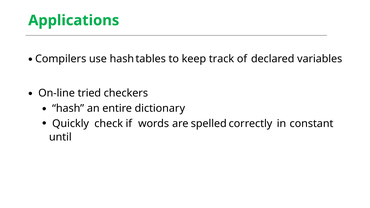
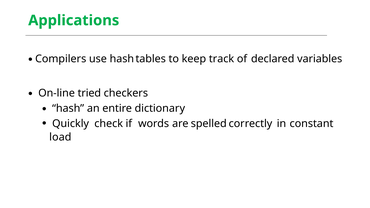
until: until -> load
